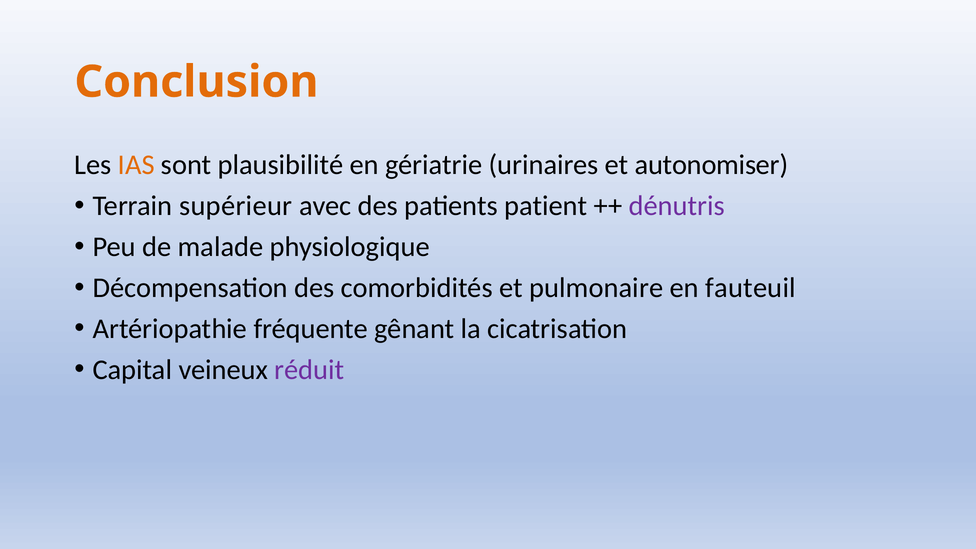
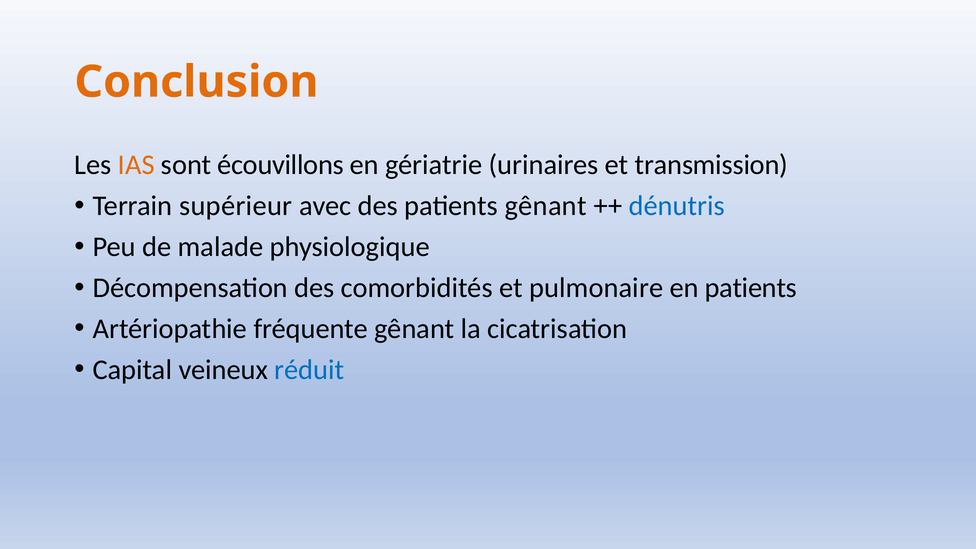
plausibilité: plausibilité -> écouvillons
autonomiser: autonomiser -> transmission
patients patient: patient -> gênant
dénutris colour: purple -> blue
en fauteuil: fauteuil -> patients
réduit colour: purple -> blue
